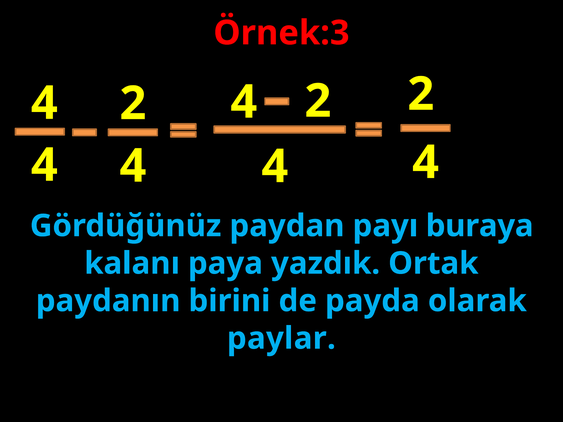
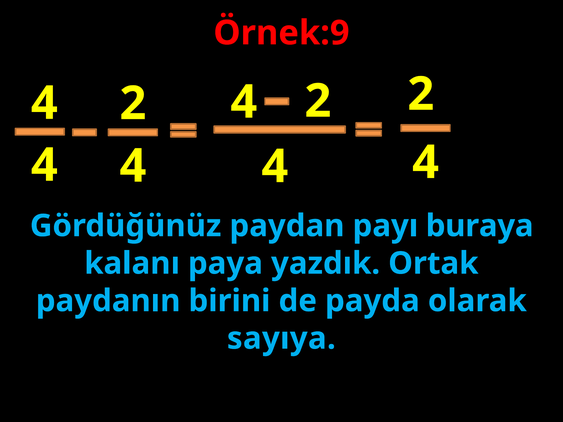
Örnek:3: Örnek:3 -> Örnek:9
paylar: paylar -> sayıya
